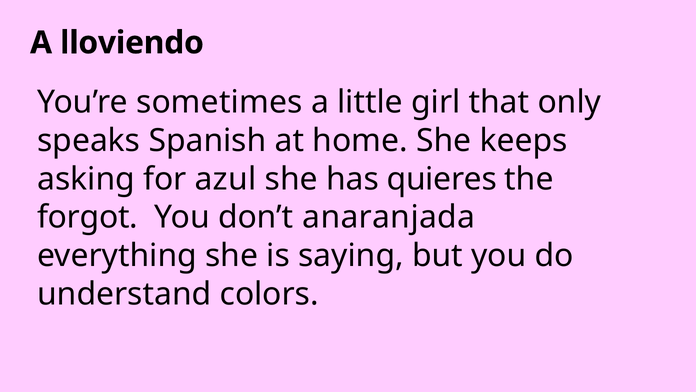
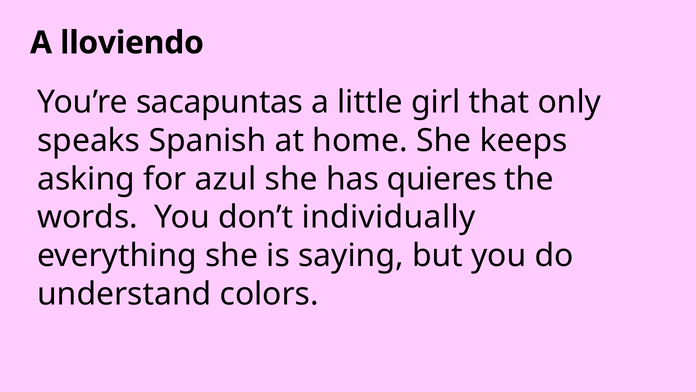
sometimes: sometimes -> sacapuntas
forgot: forgot -> words
anaranjada: anaranjada -> individually
